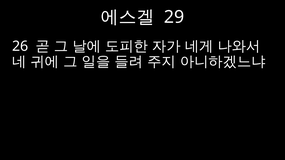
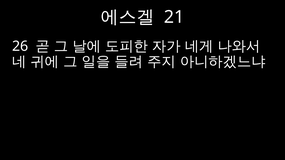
29: 29 -> 21
